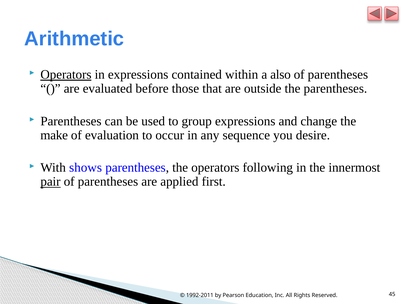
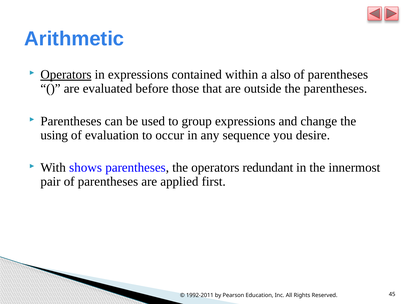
make: make -> using
following: following -> redundant
pair underline: present -> none
